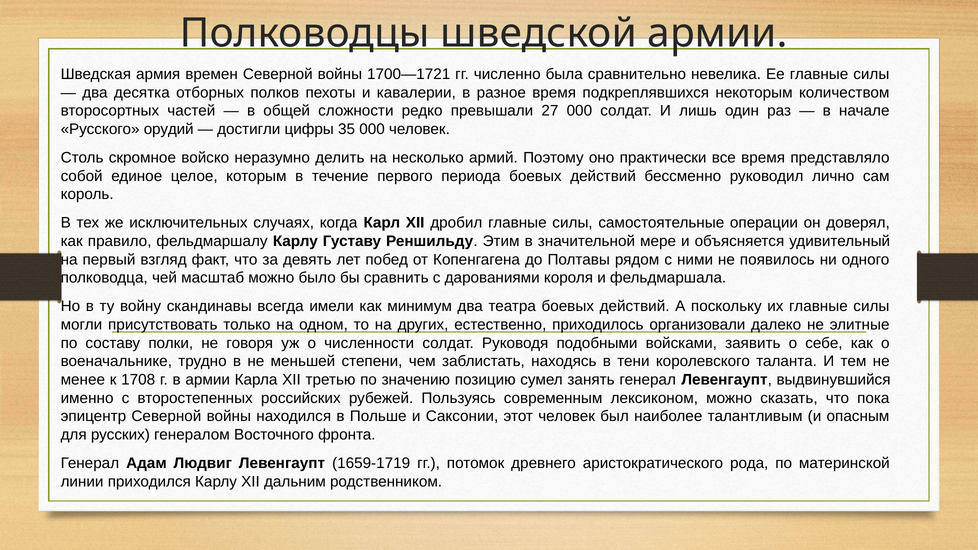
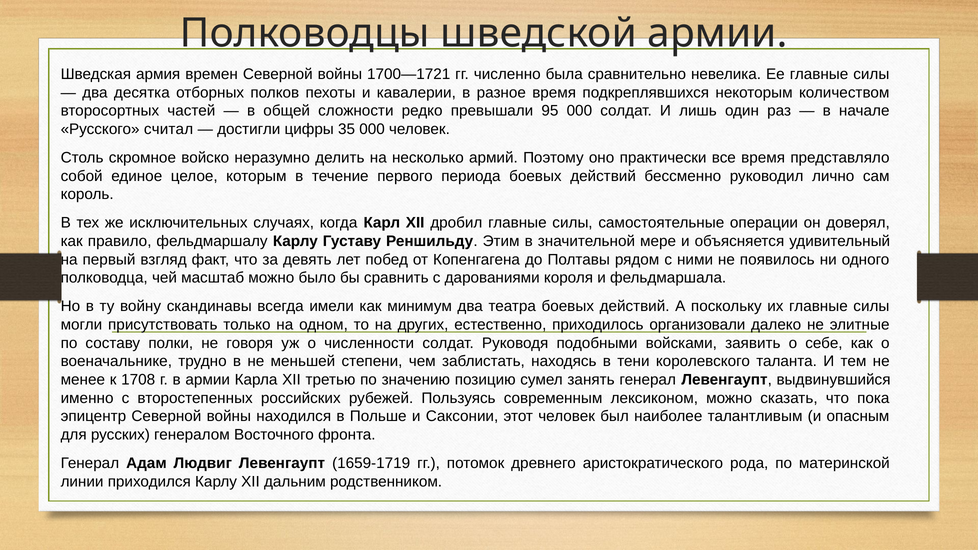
27: 27 -> 95
орудий: орудий -> считал
